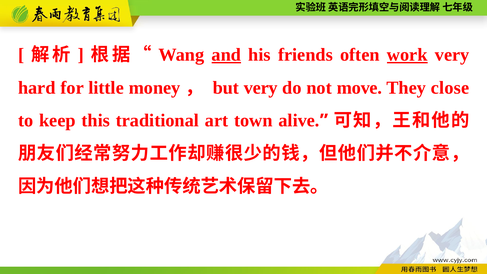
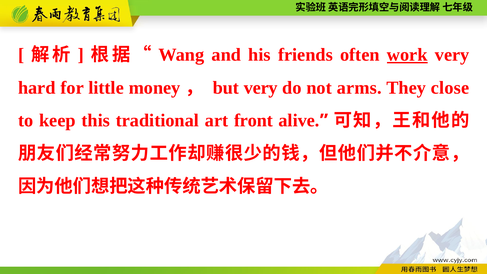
and underline: present -> none
move: move -> arms
town: town -> front
